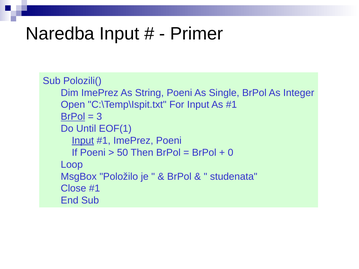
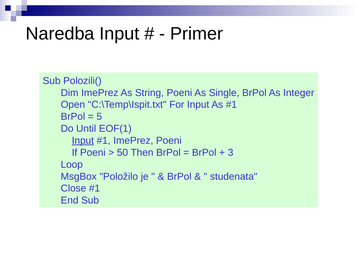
BrPol at (73, 117) underline: present -> none
3: 3 -> 5
0: 0 -> 3
